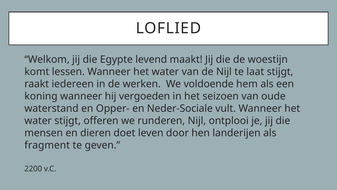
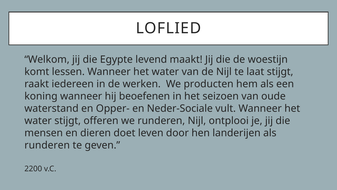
voldoende: voldoende -> producten
vergoeden: vergoeden -> beoefenen
fragment at (47, 145): fragment -> runderen
